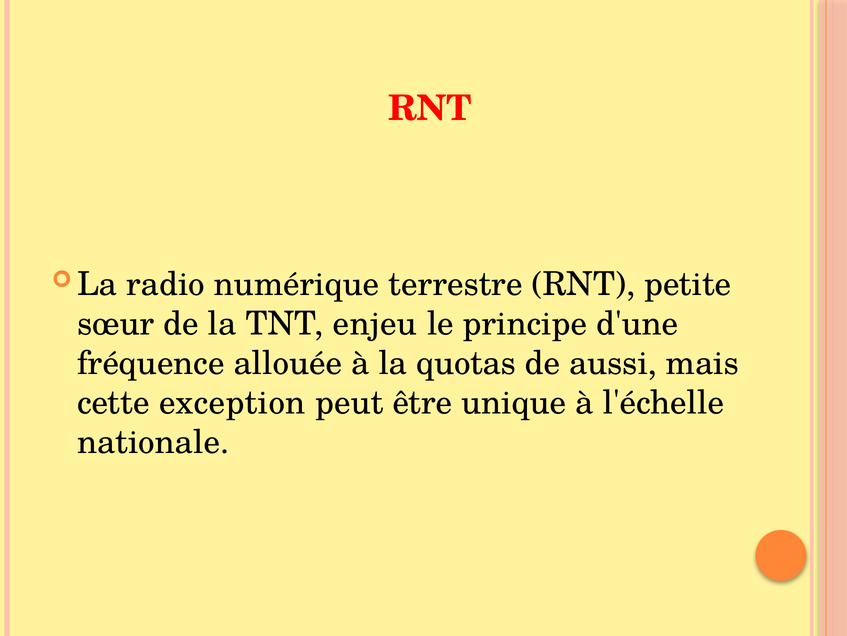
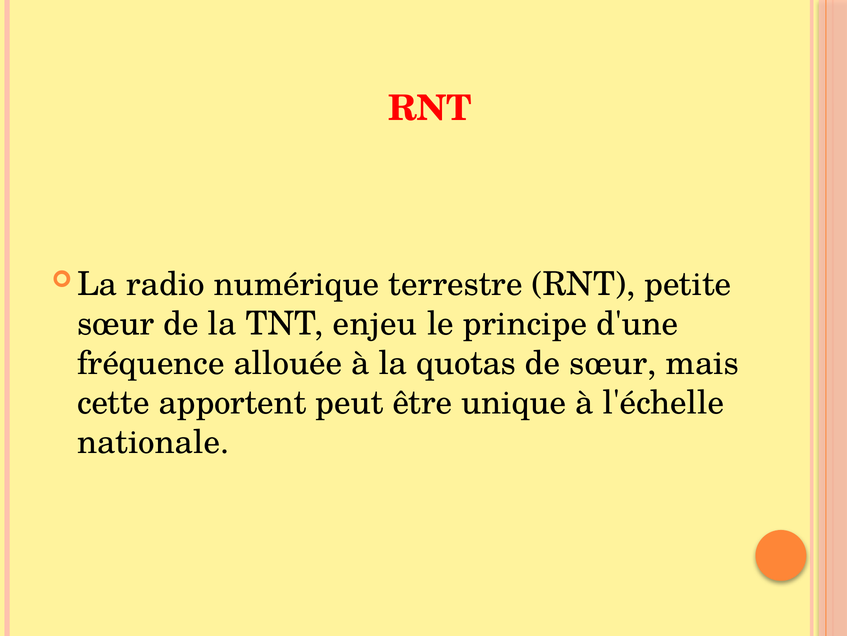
de aussi: aussi -> sœur
exception: exception -> apportent
